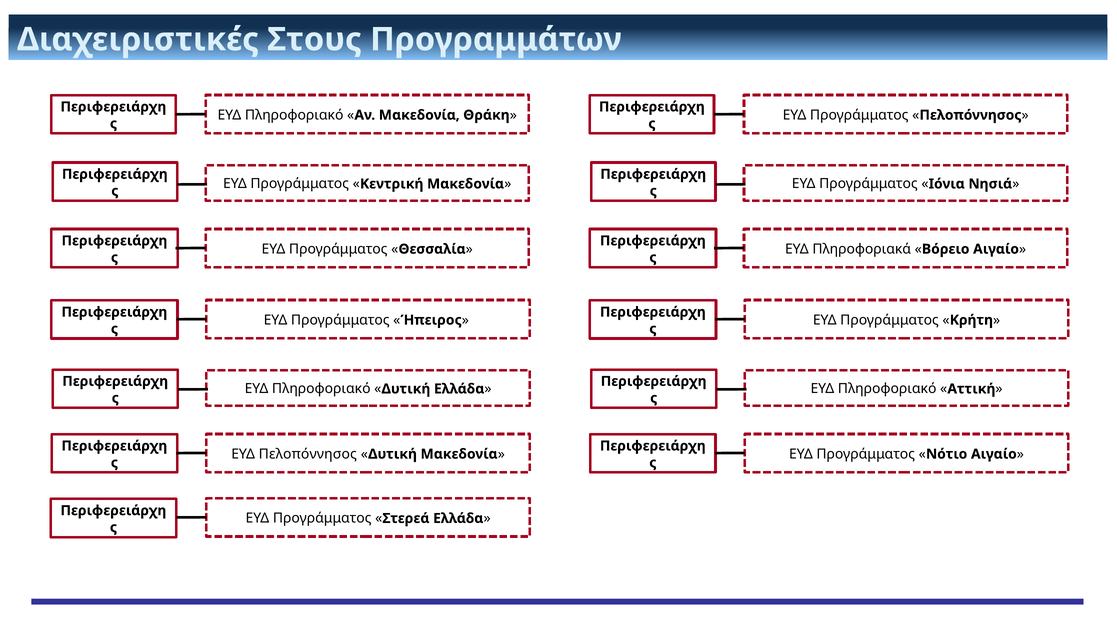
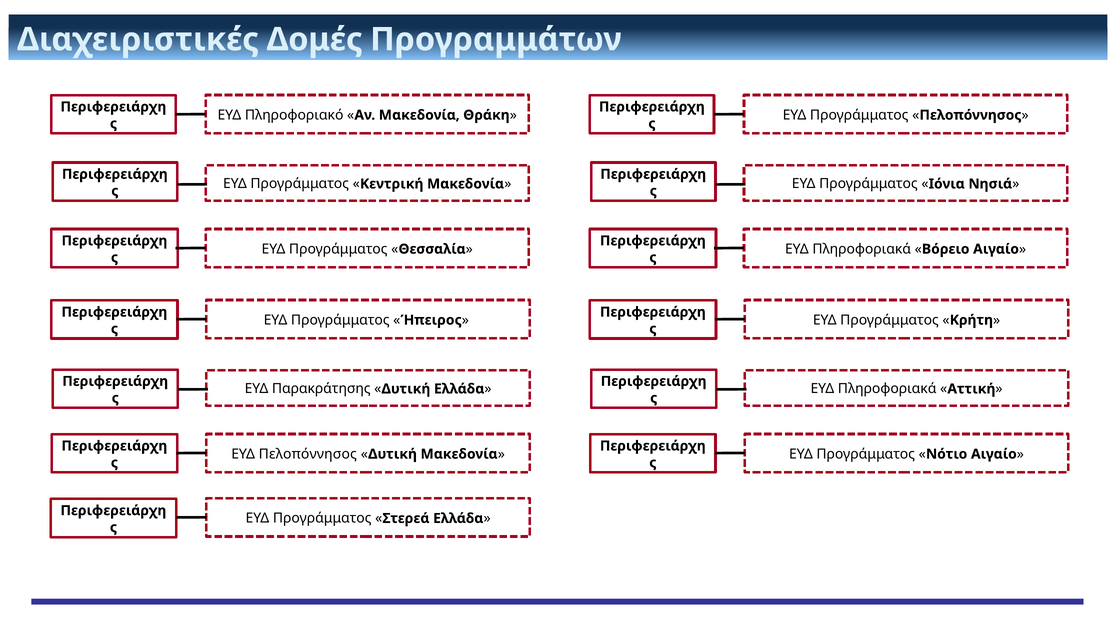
Στους: Στους -> Δομές
Πληροφοριακό at (321, 389): Πληροφοριακό -> Παρακράτησης
Πληροφοριακό at (887, 389): Πληροφοριακό -> Πληροφοριακά
